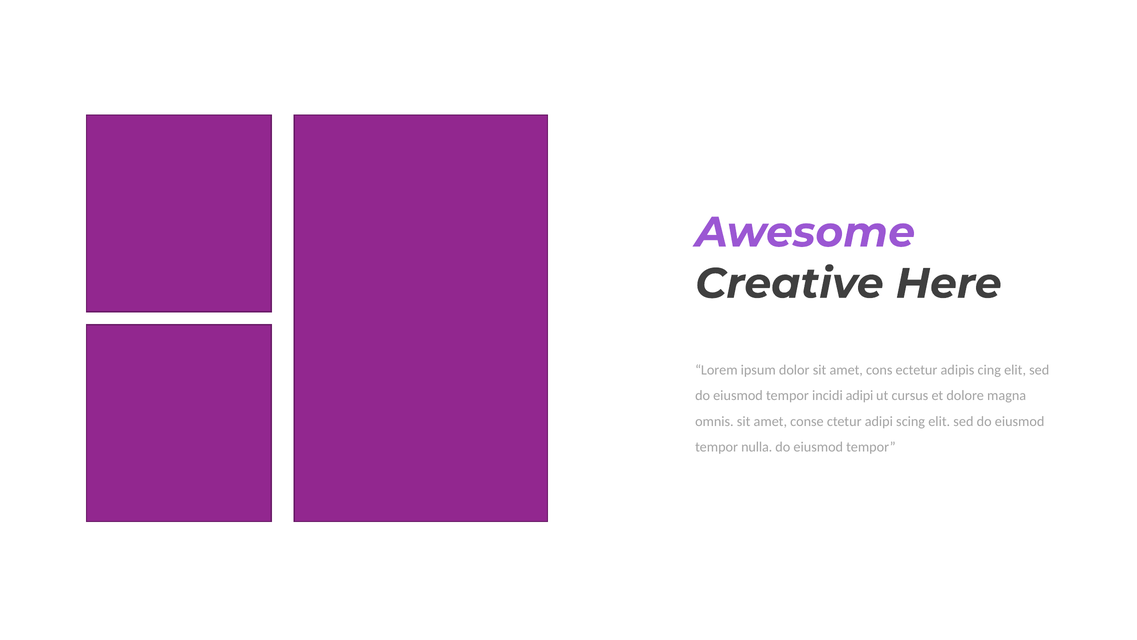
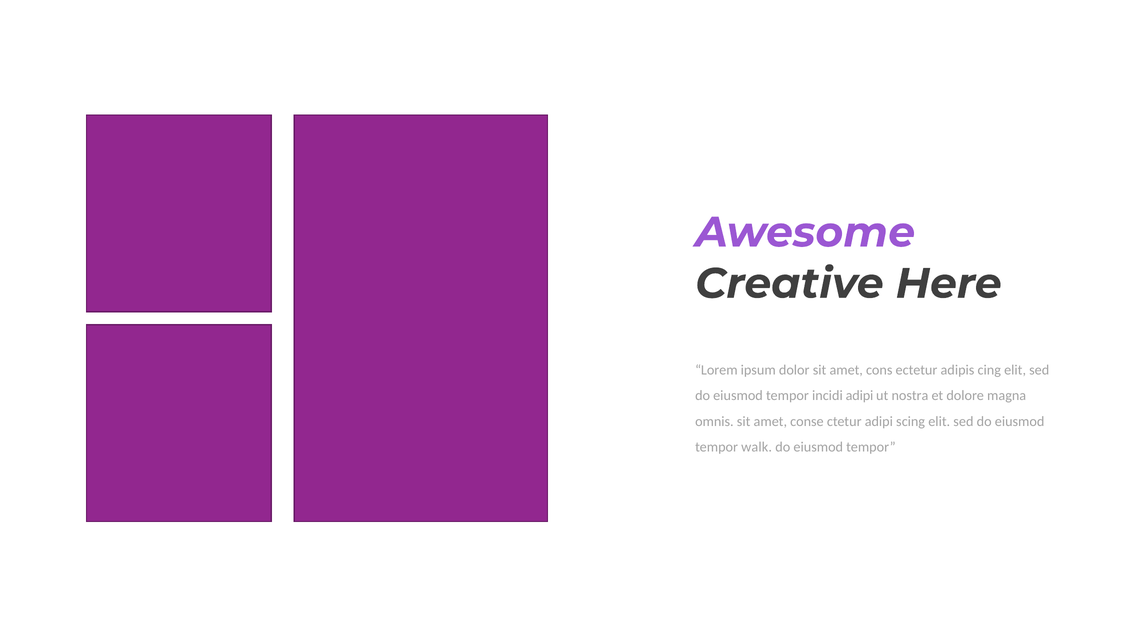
cursus: cursus -> nostra
nulla: nulla -> walk
